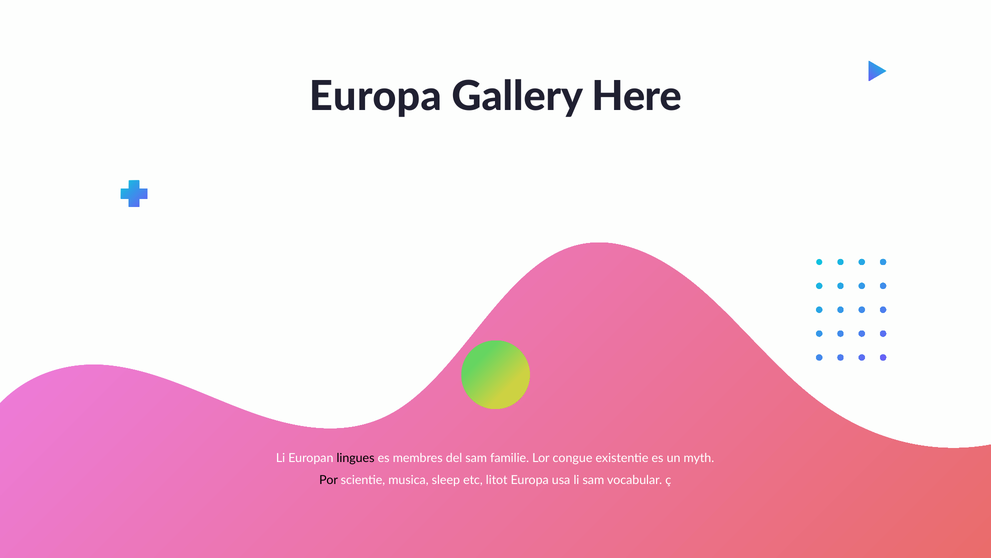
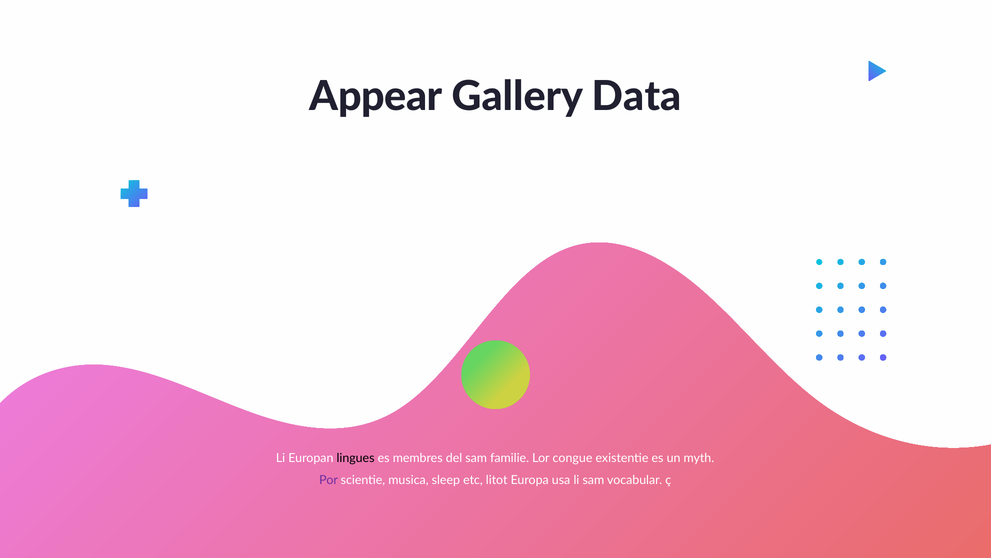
Europa at (376, 97): Europa -> Appear
Here: Here -> Data
Por colour: black -> purple
